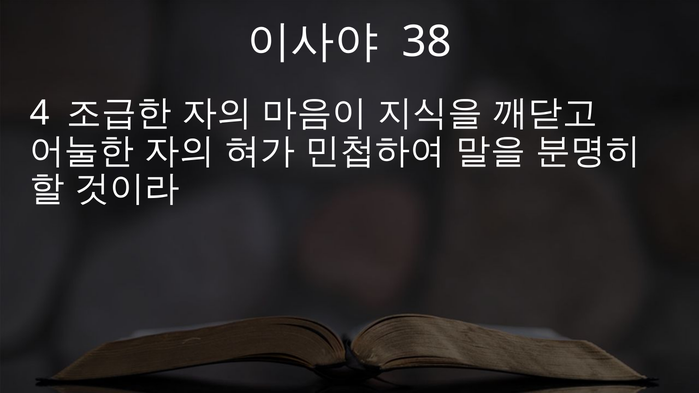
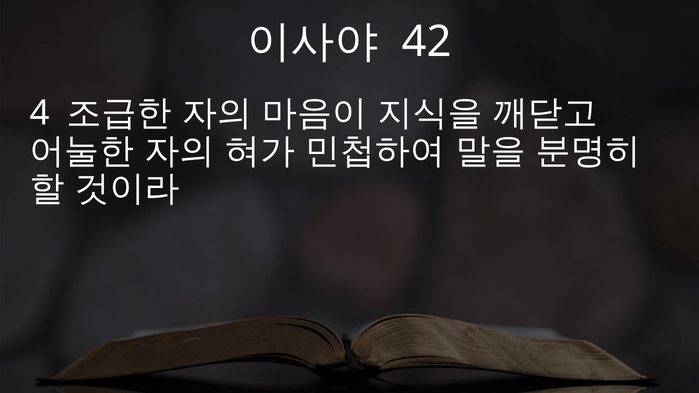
38: 38 -> 42
